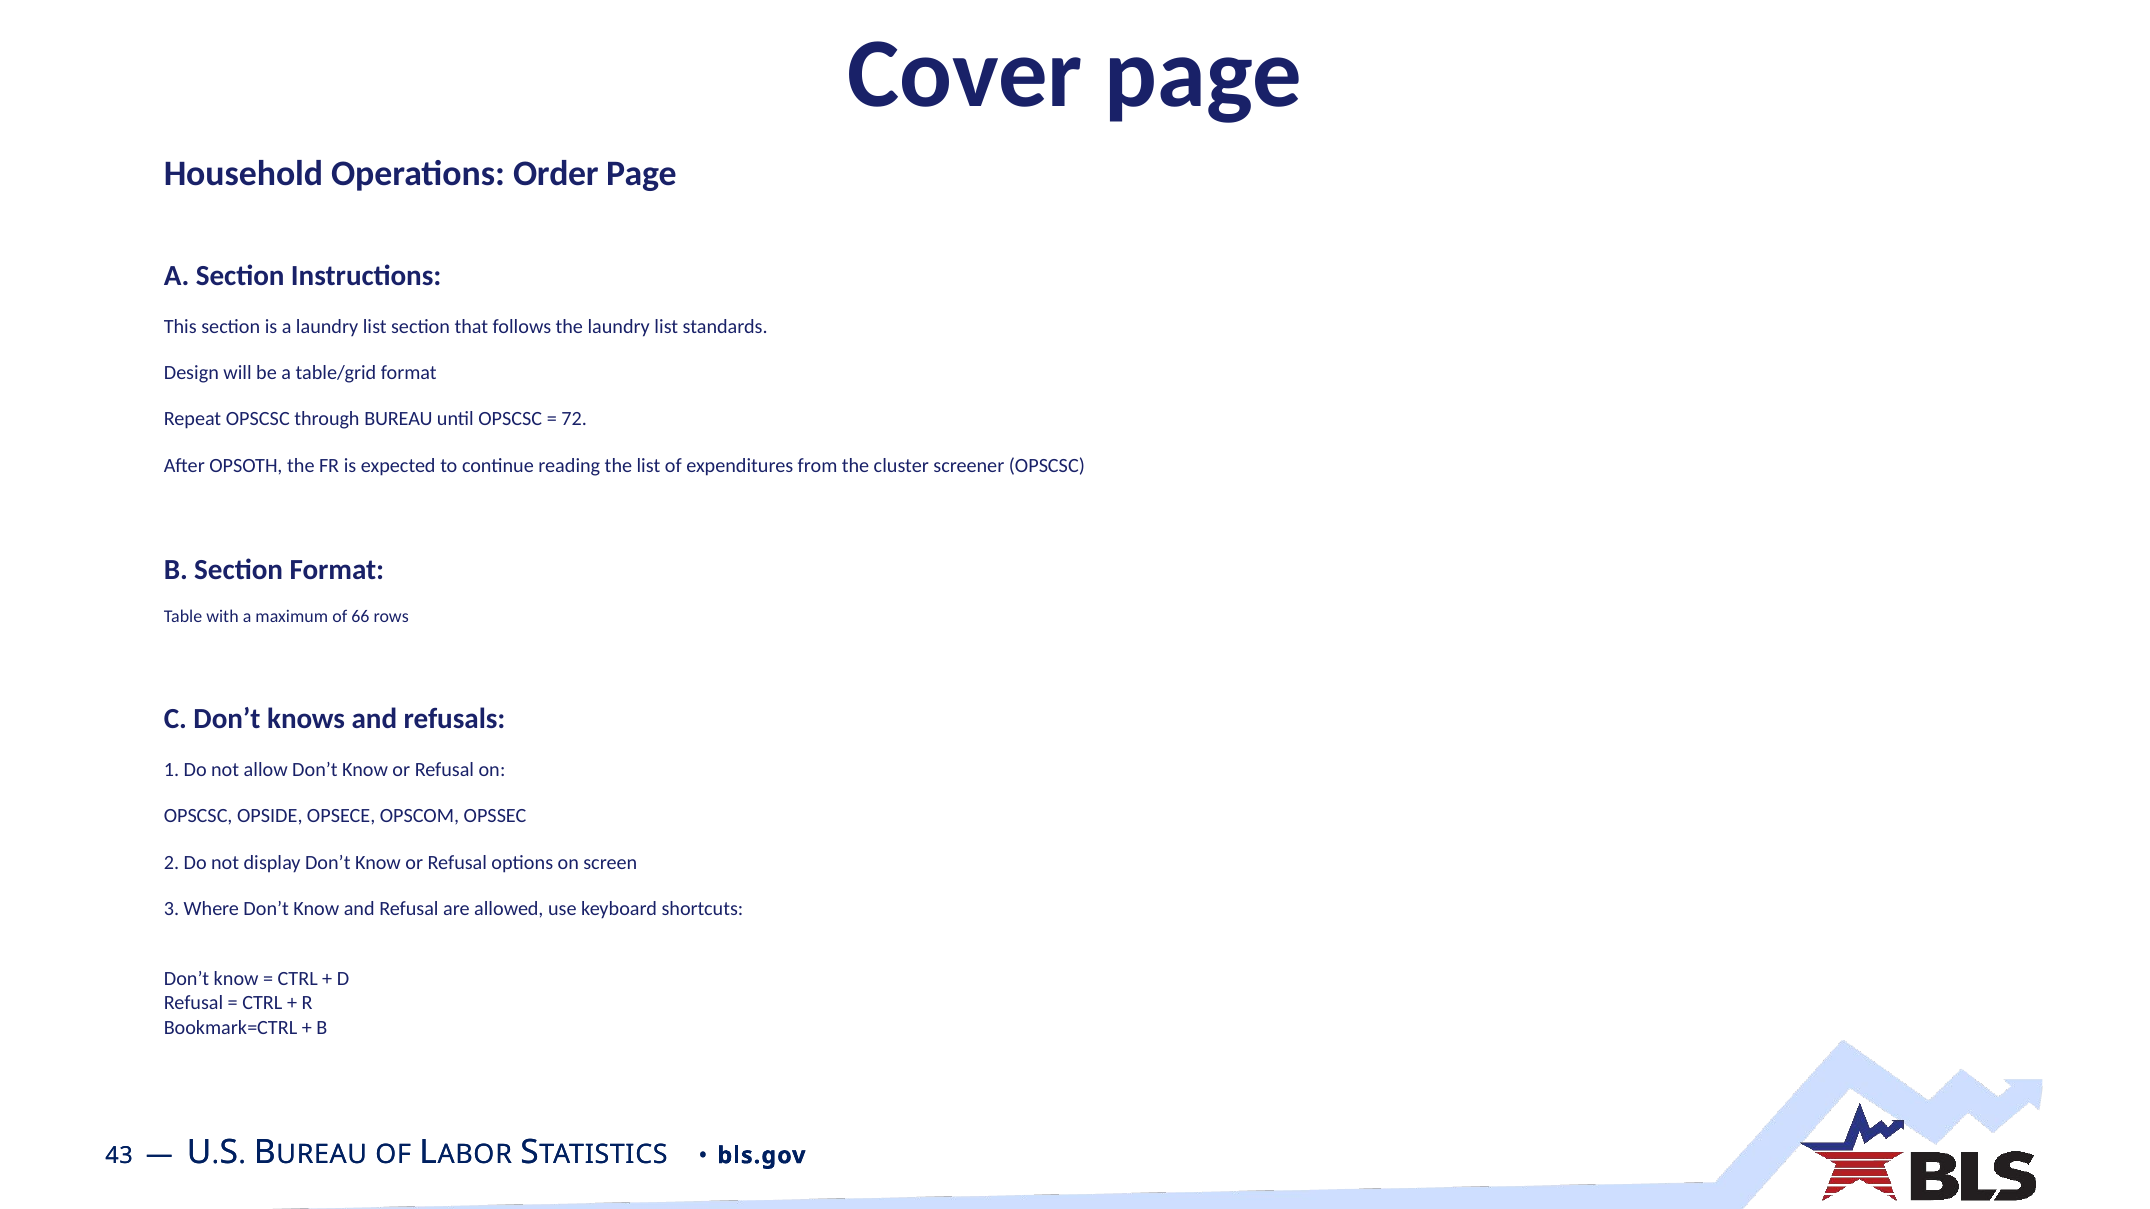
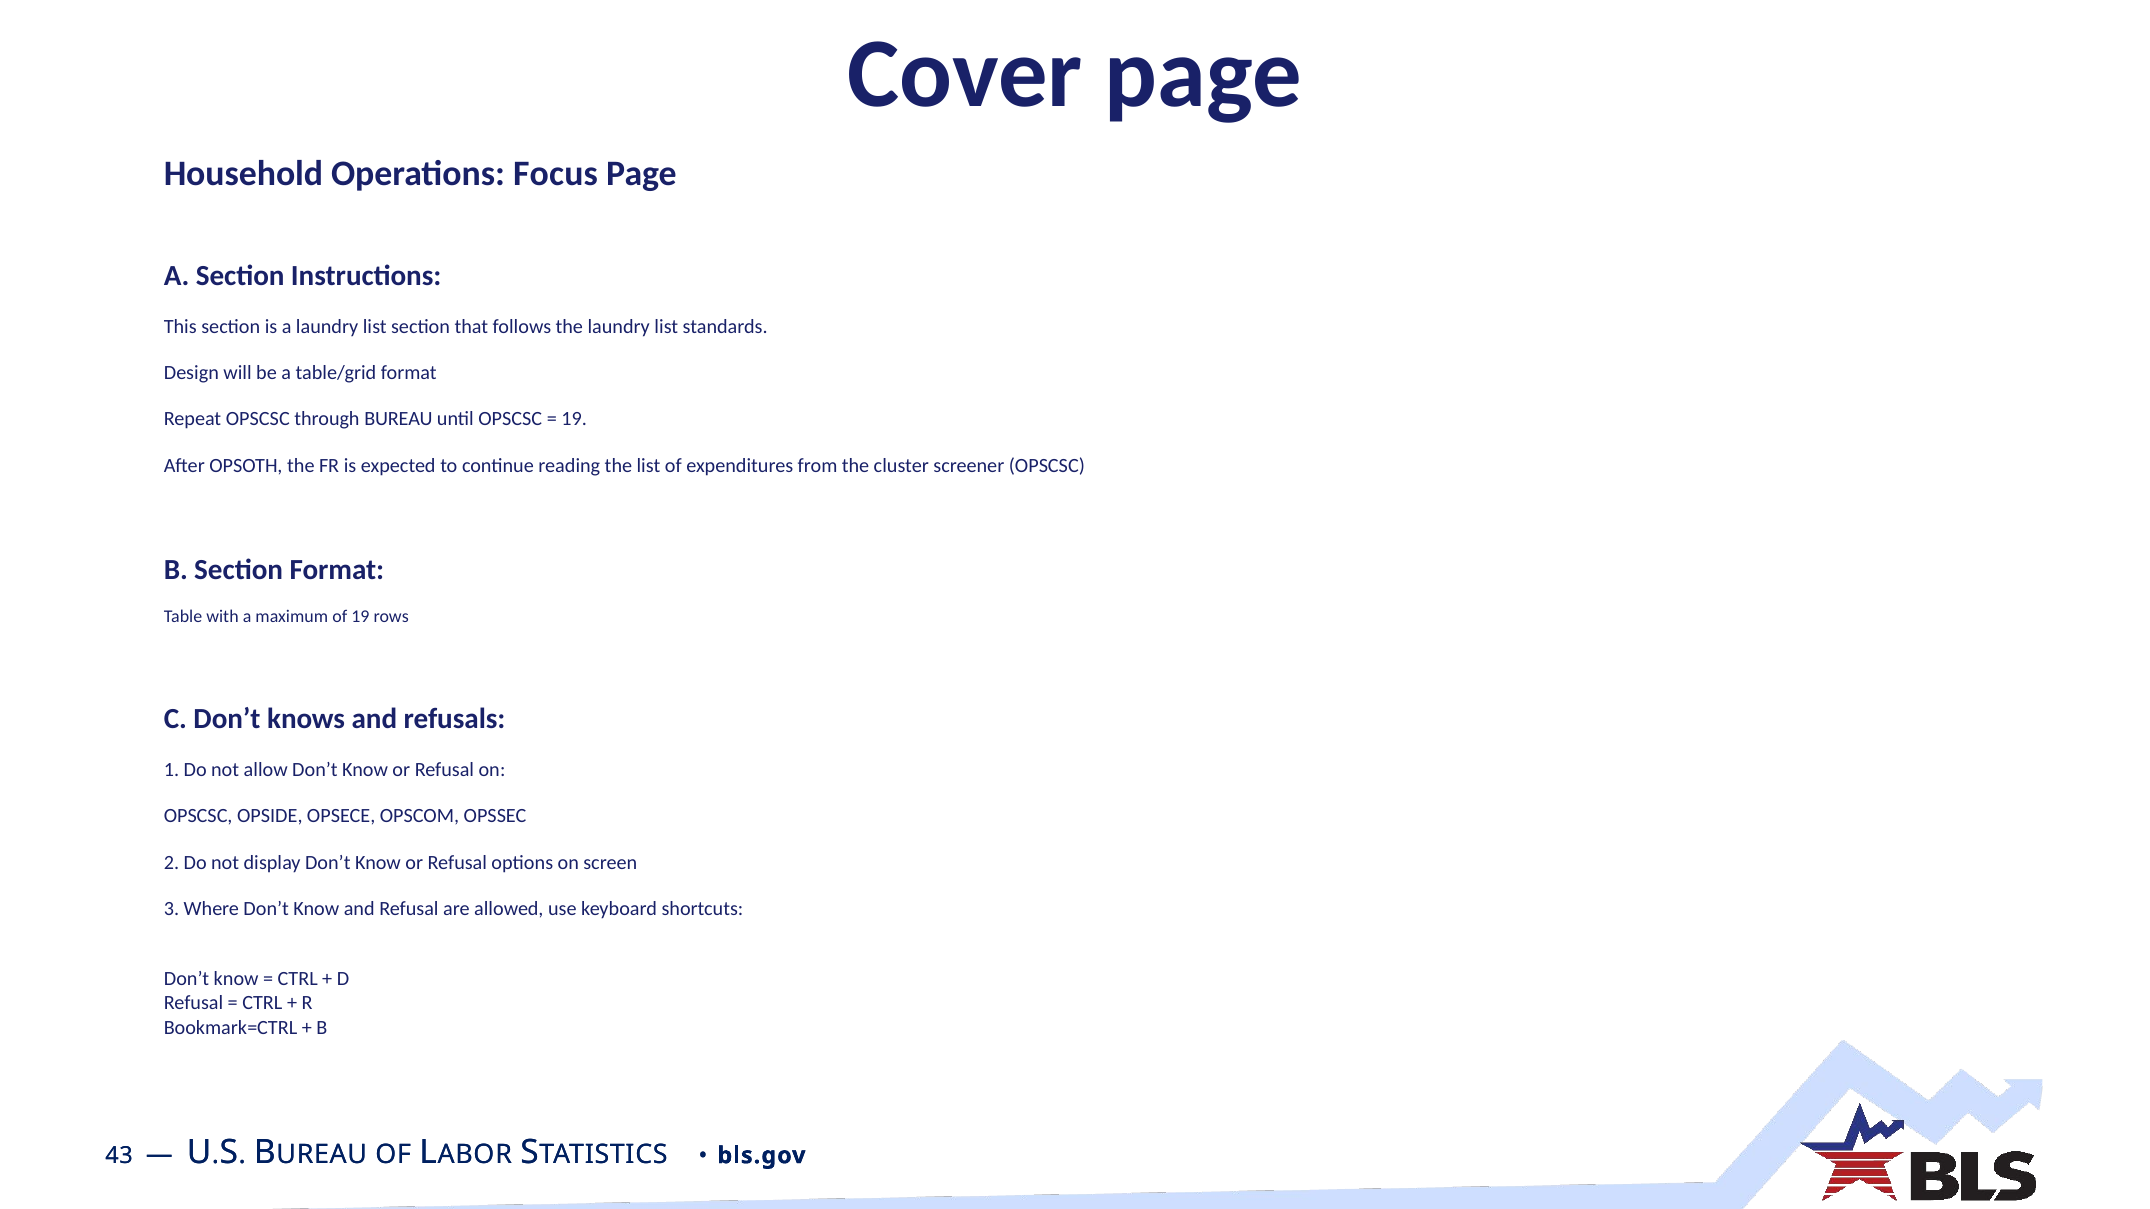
Order: Order -> Focus
72 at (574, 419): 72 -> 19
of 66: 66 -> 19
